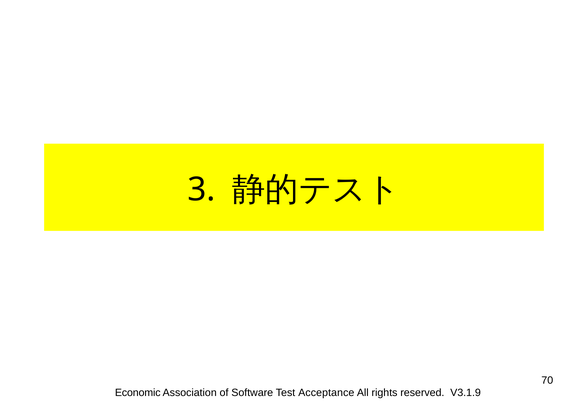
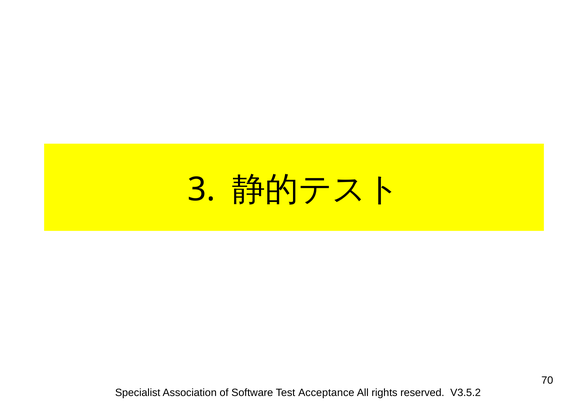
Economic: Economic -> Specialist
V3.1.9: V3.1.9 -> V3.5.2
